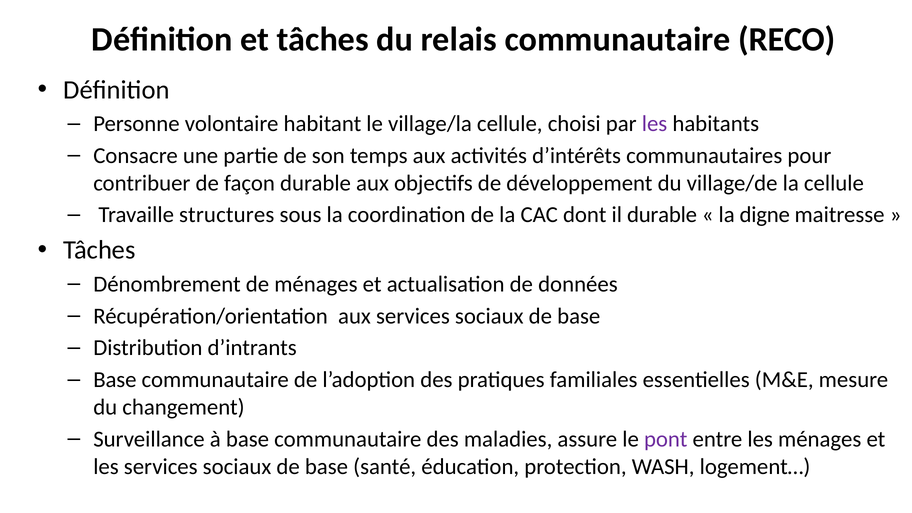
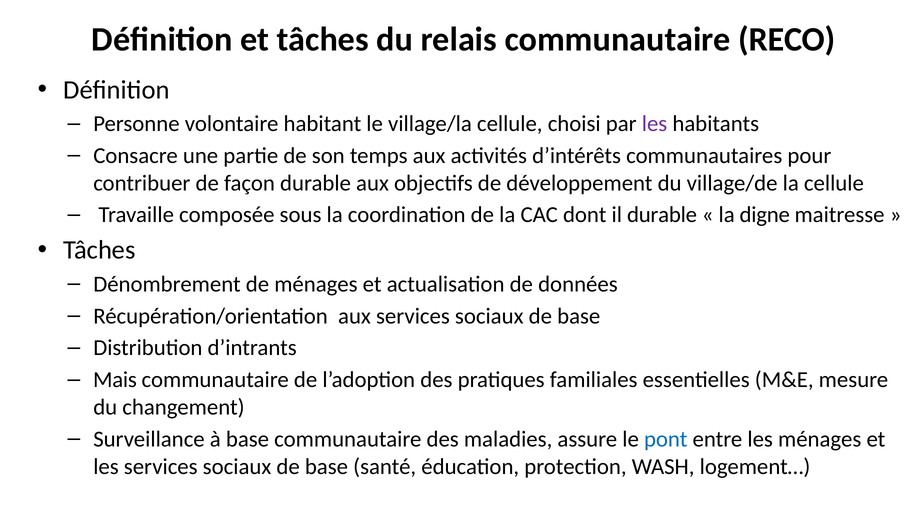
structures: structures -> composée
Base at (115, 380): Base -> Mais
pont colour: purple -> blue
